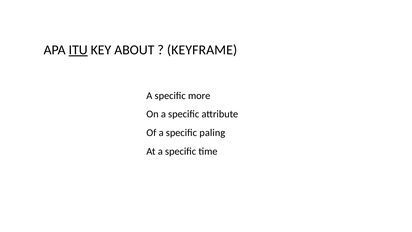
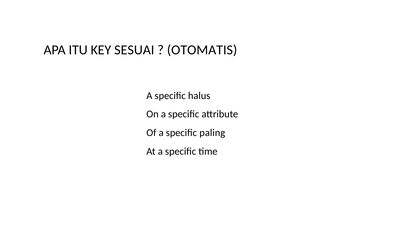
ITU underline: present -> none
ABOUT: ABOUT -> SESUAI
KEYFRAME: KEYFRAME -> OTOMATIS
more: more -> halus
